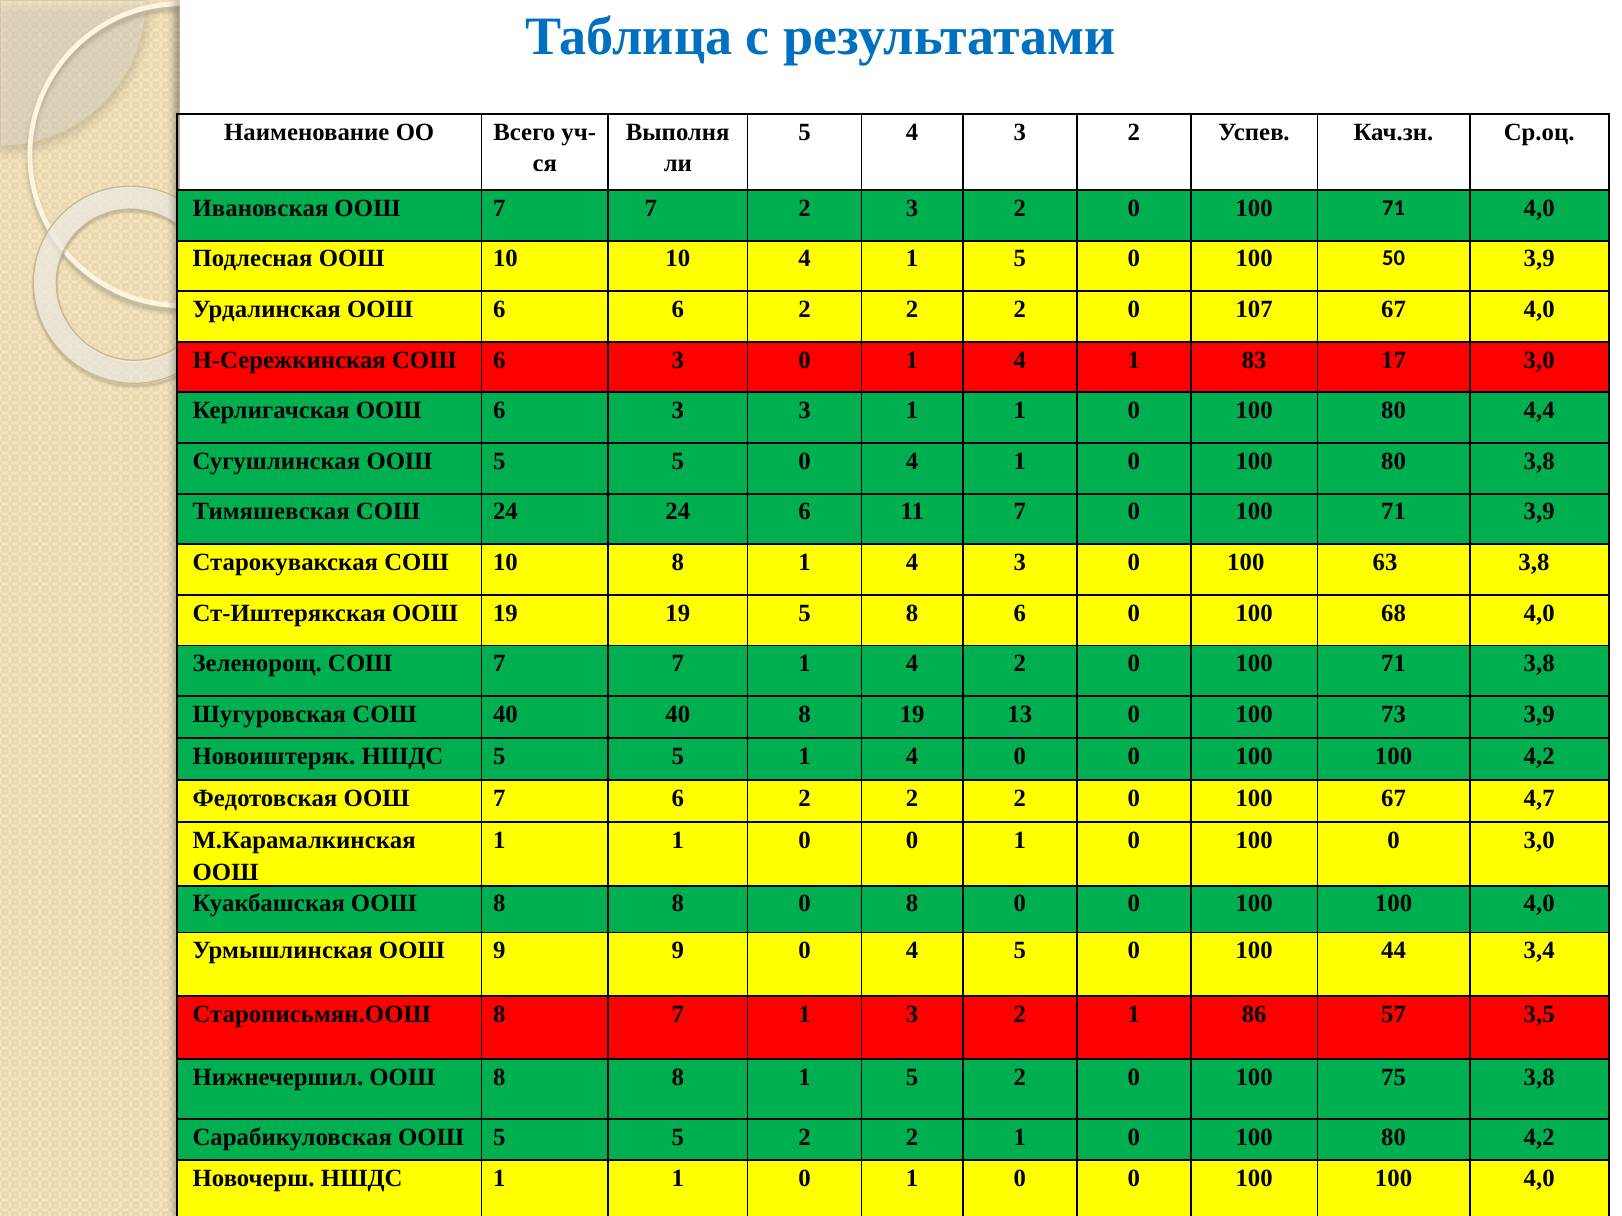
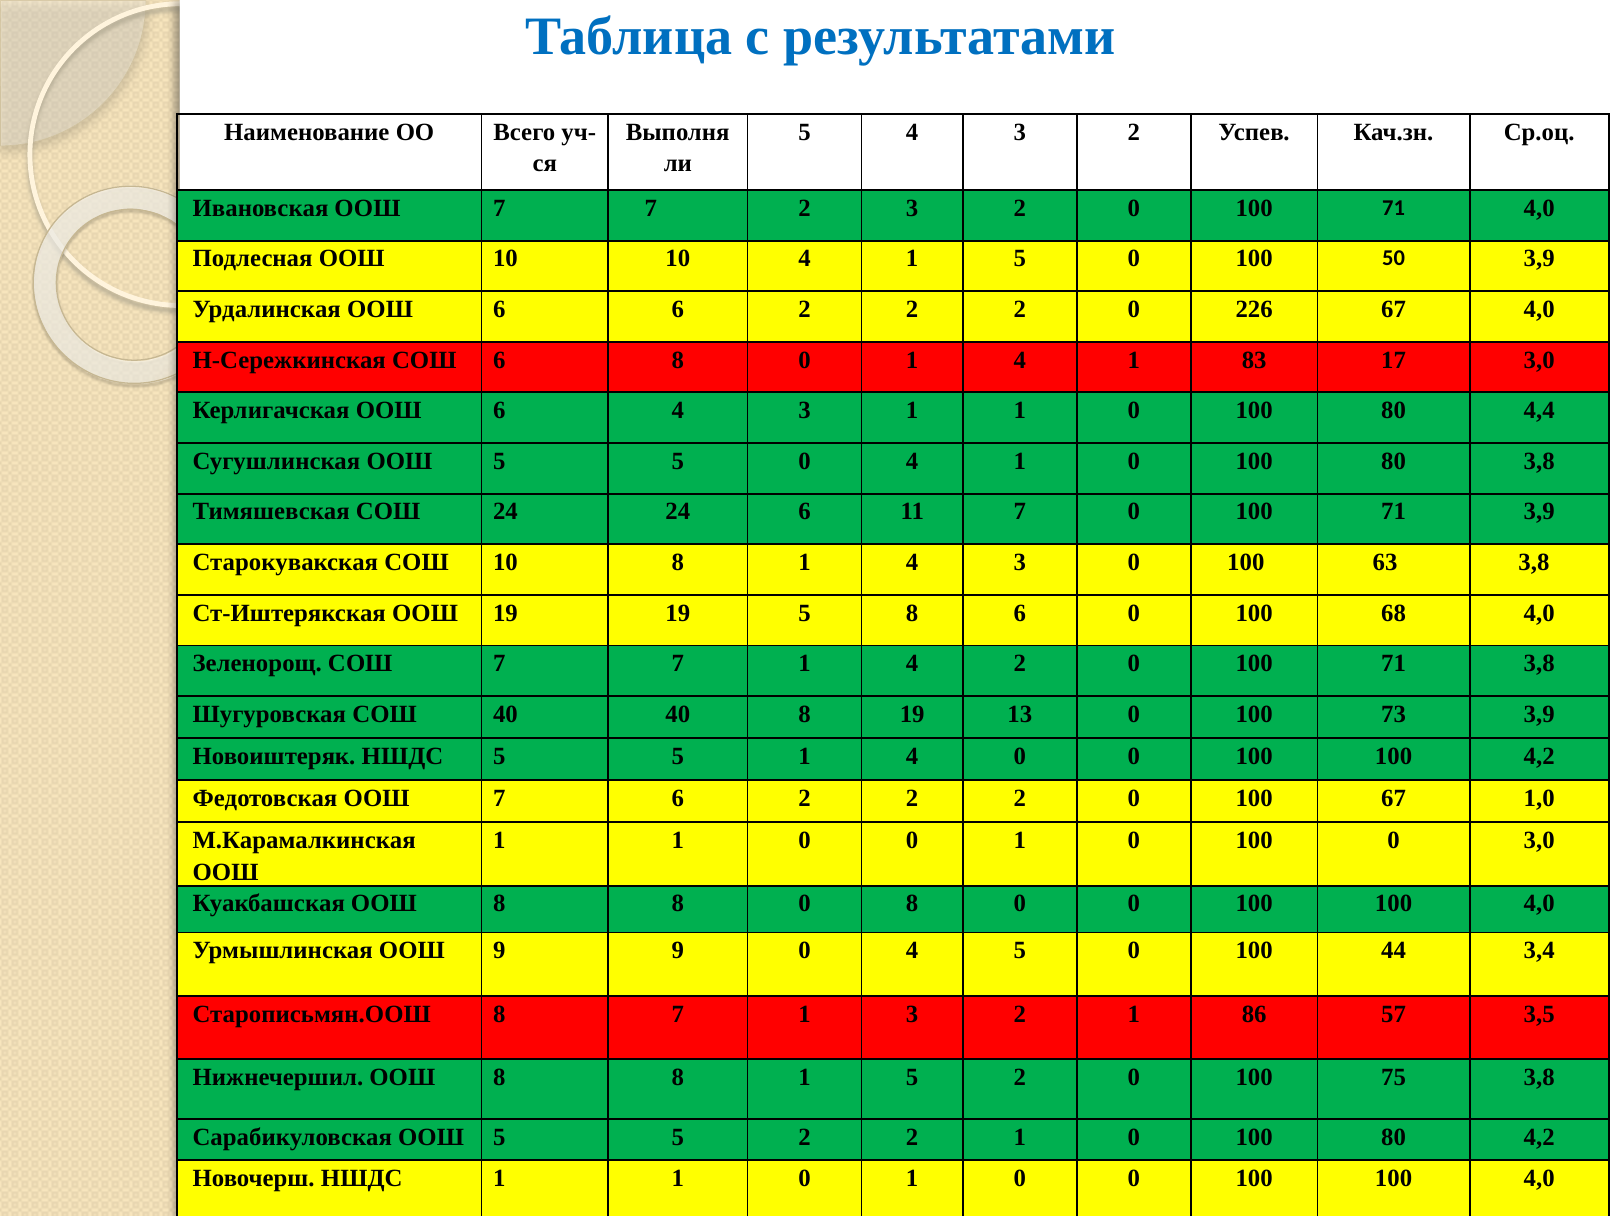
107: 107 -> 226
СОШ 6 3: 3 -> 8
ООШ 6 3: 3 -> 4
4,7: 4,7 -> 1,0
